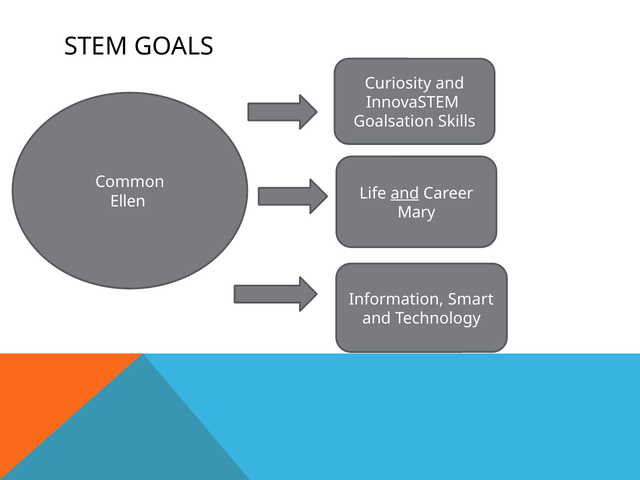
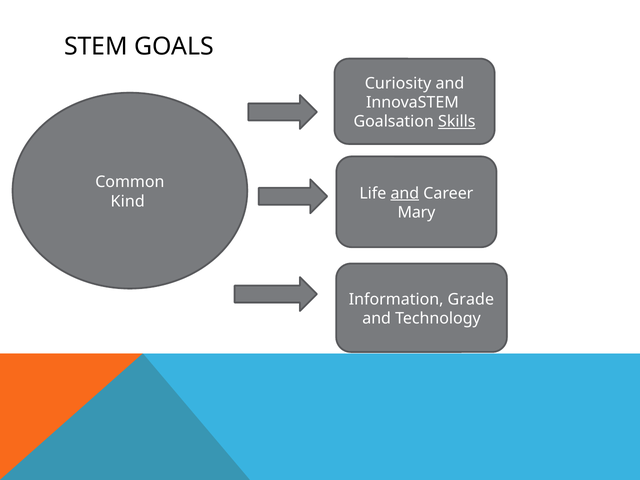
Skills underline: none -> present
Ellen: Ellen -> Kind
Smart: Smart -> Grade
